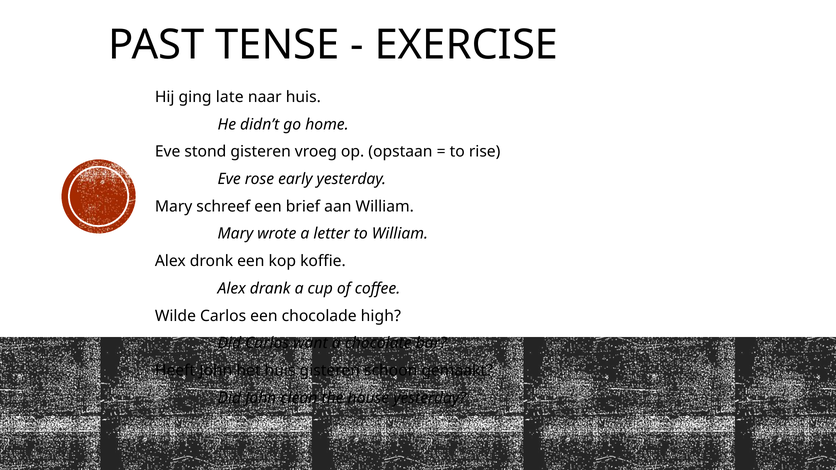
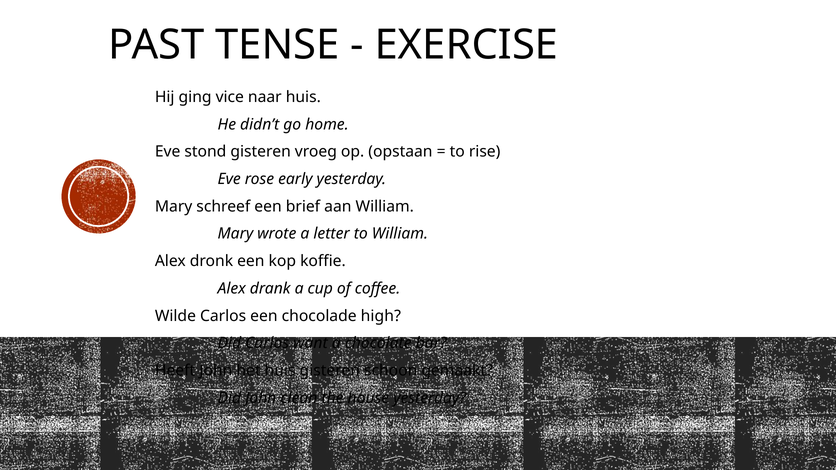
late: late -> vice
